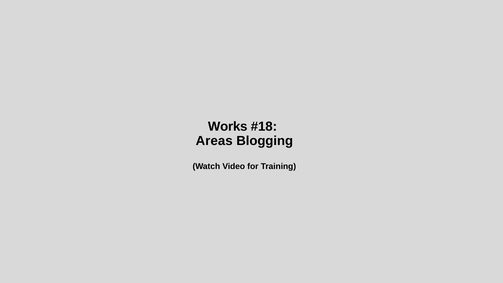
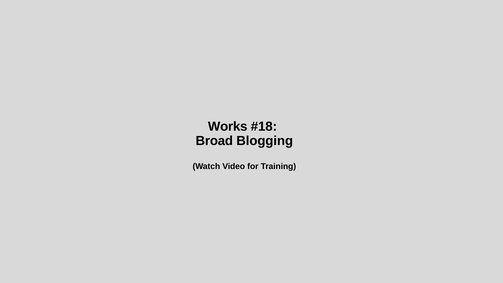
Areas: Areas -> Broad
